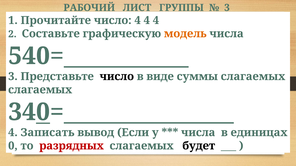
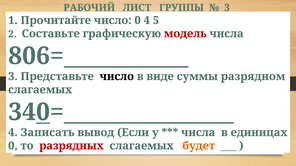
число 4: 4 -> 0
4 at (156, 20): 4 -> 5
модель colour: orange -> red
540=___________: 540=___________ -> 806=___________
суммы слагаемых: слагаемых -> разрядном
будет colour: black -> orange
